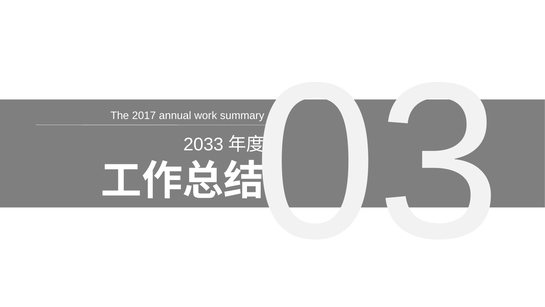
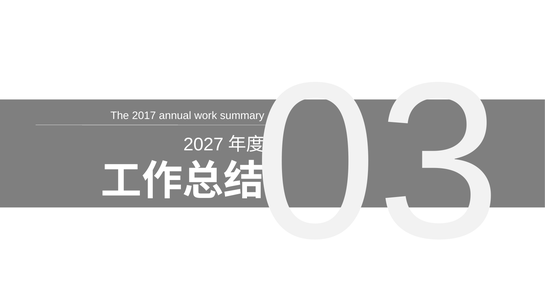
2033: 2033 -> 2027
